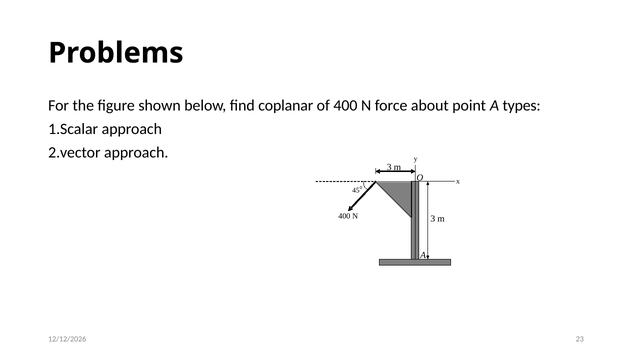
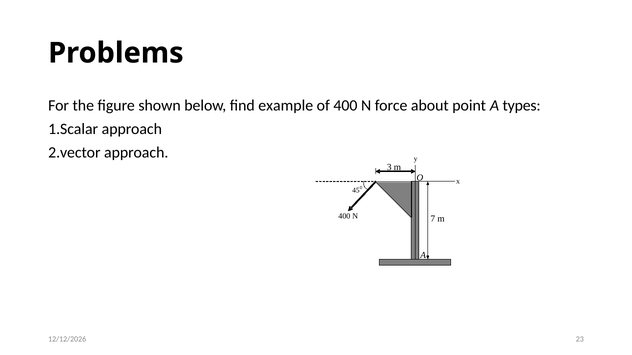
coplanar: coplanar -> example
N 3: 3 -> 7
